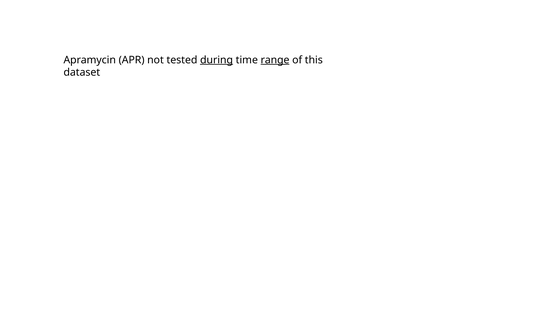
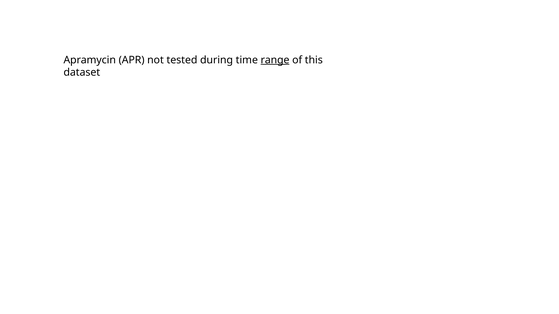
during underline: present -> none
